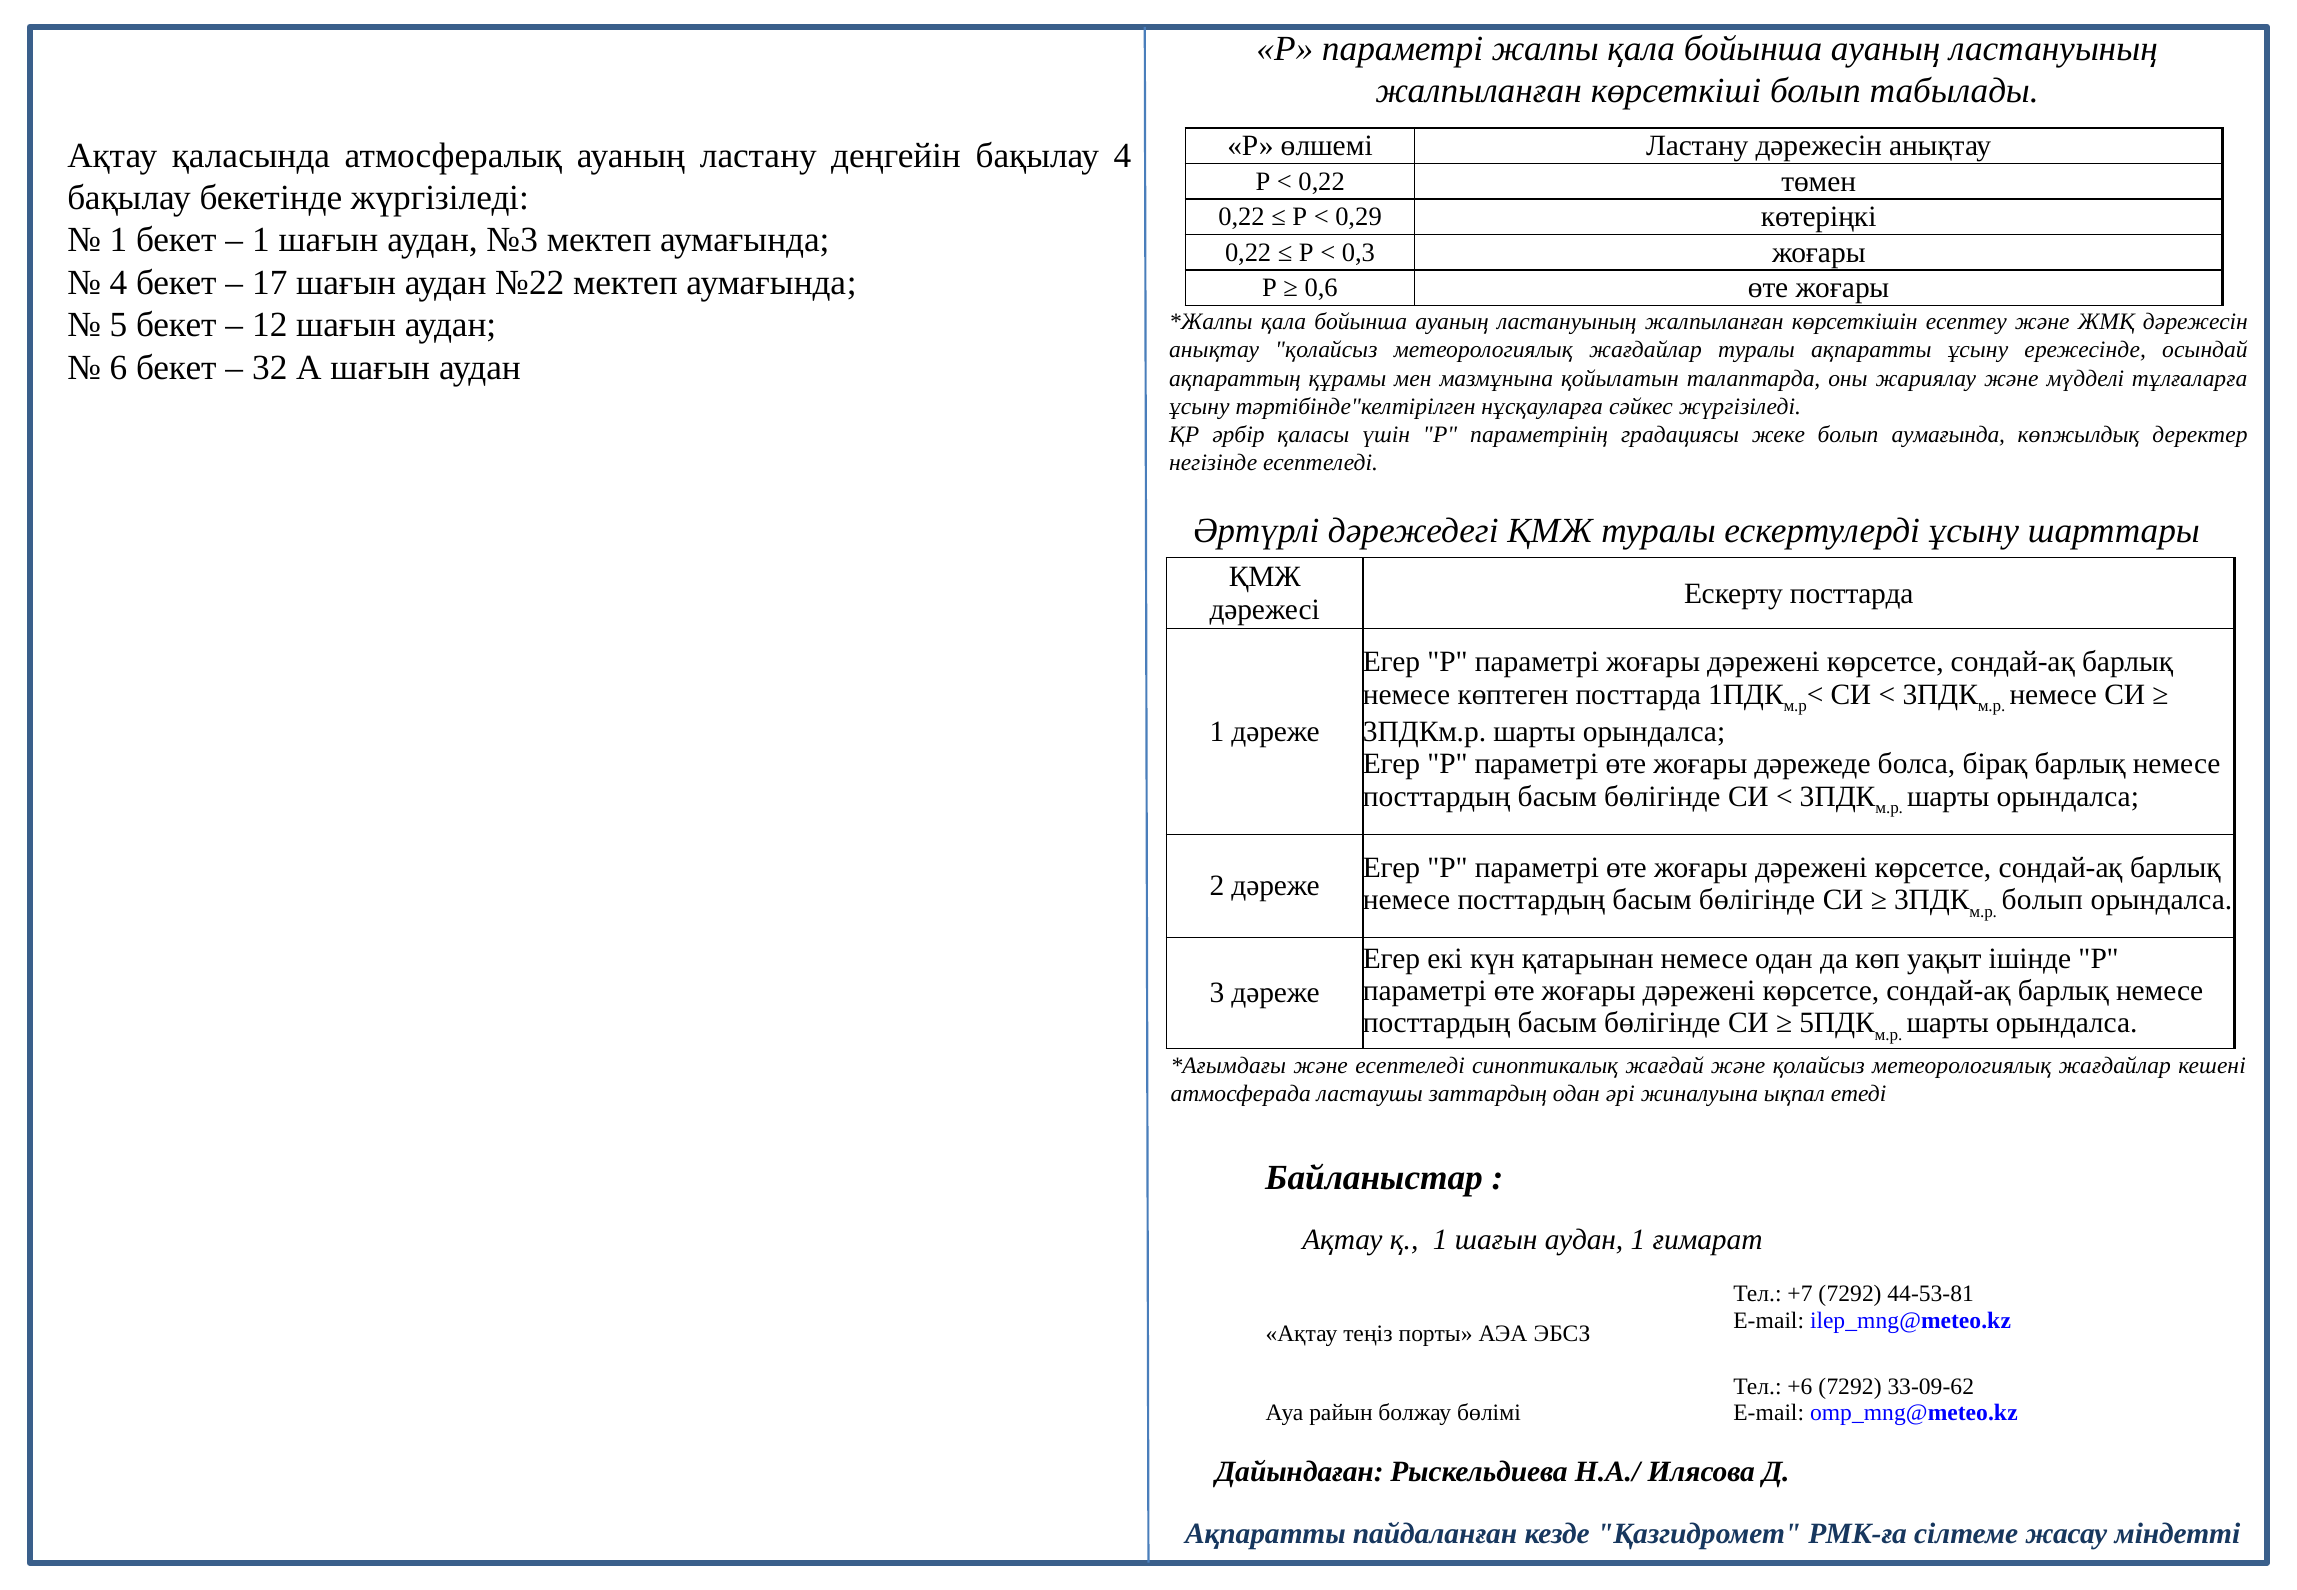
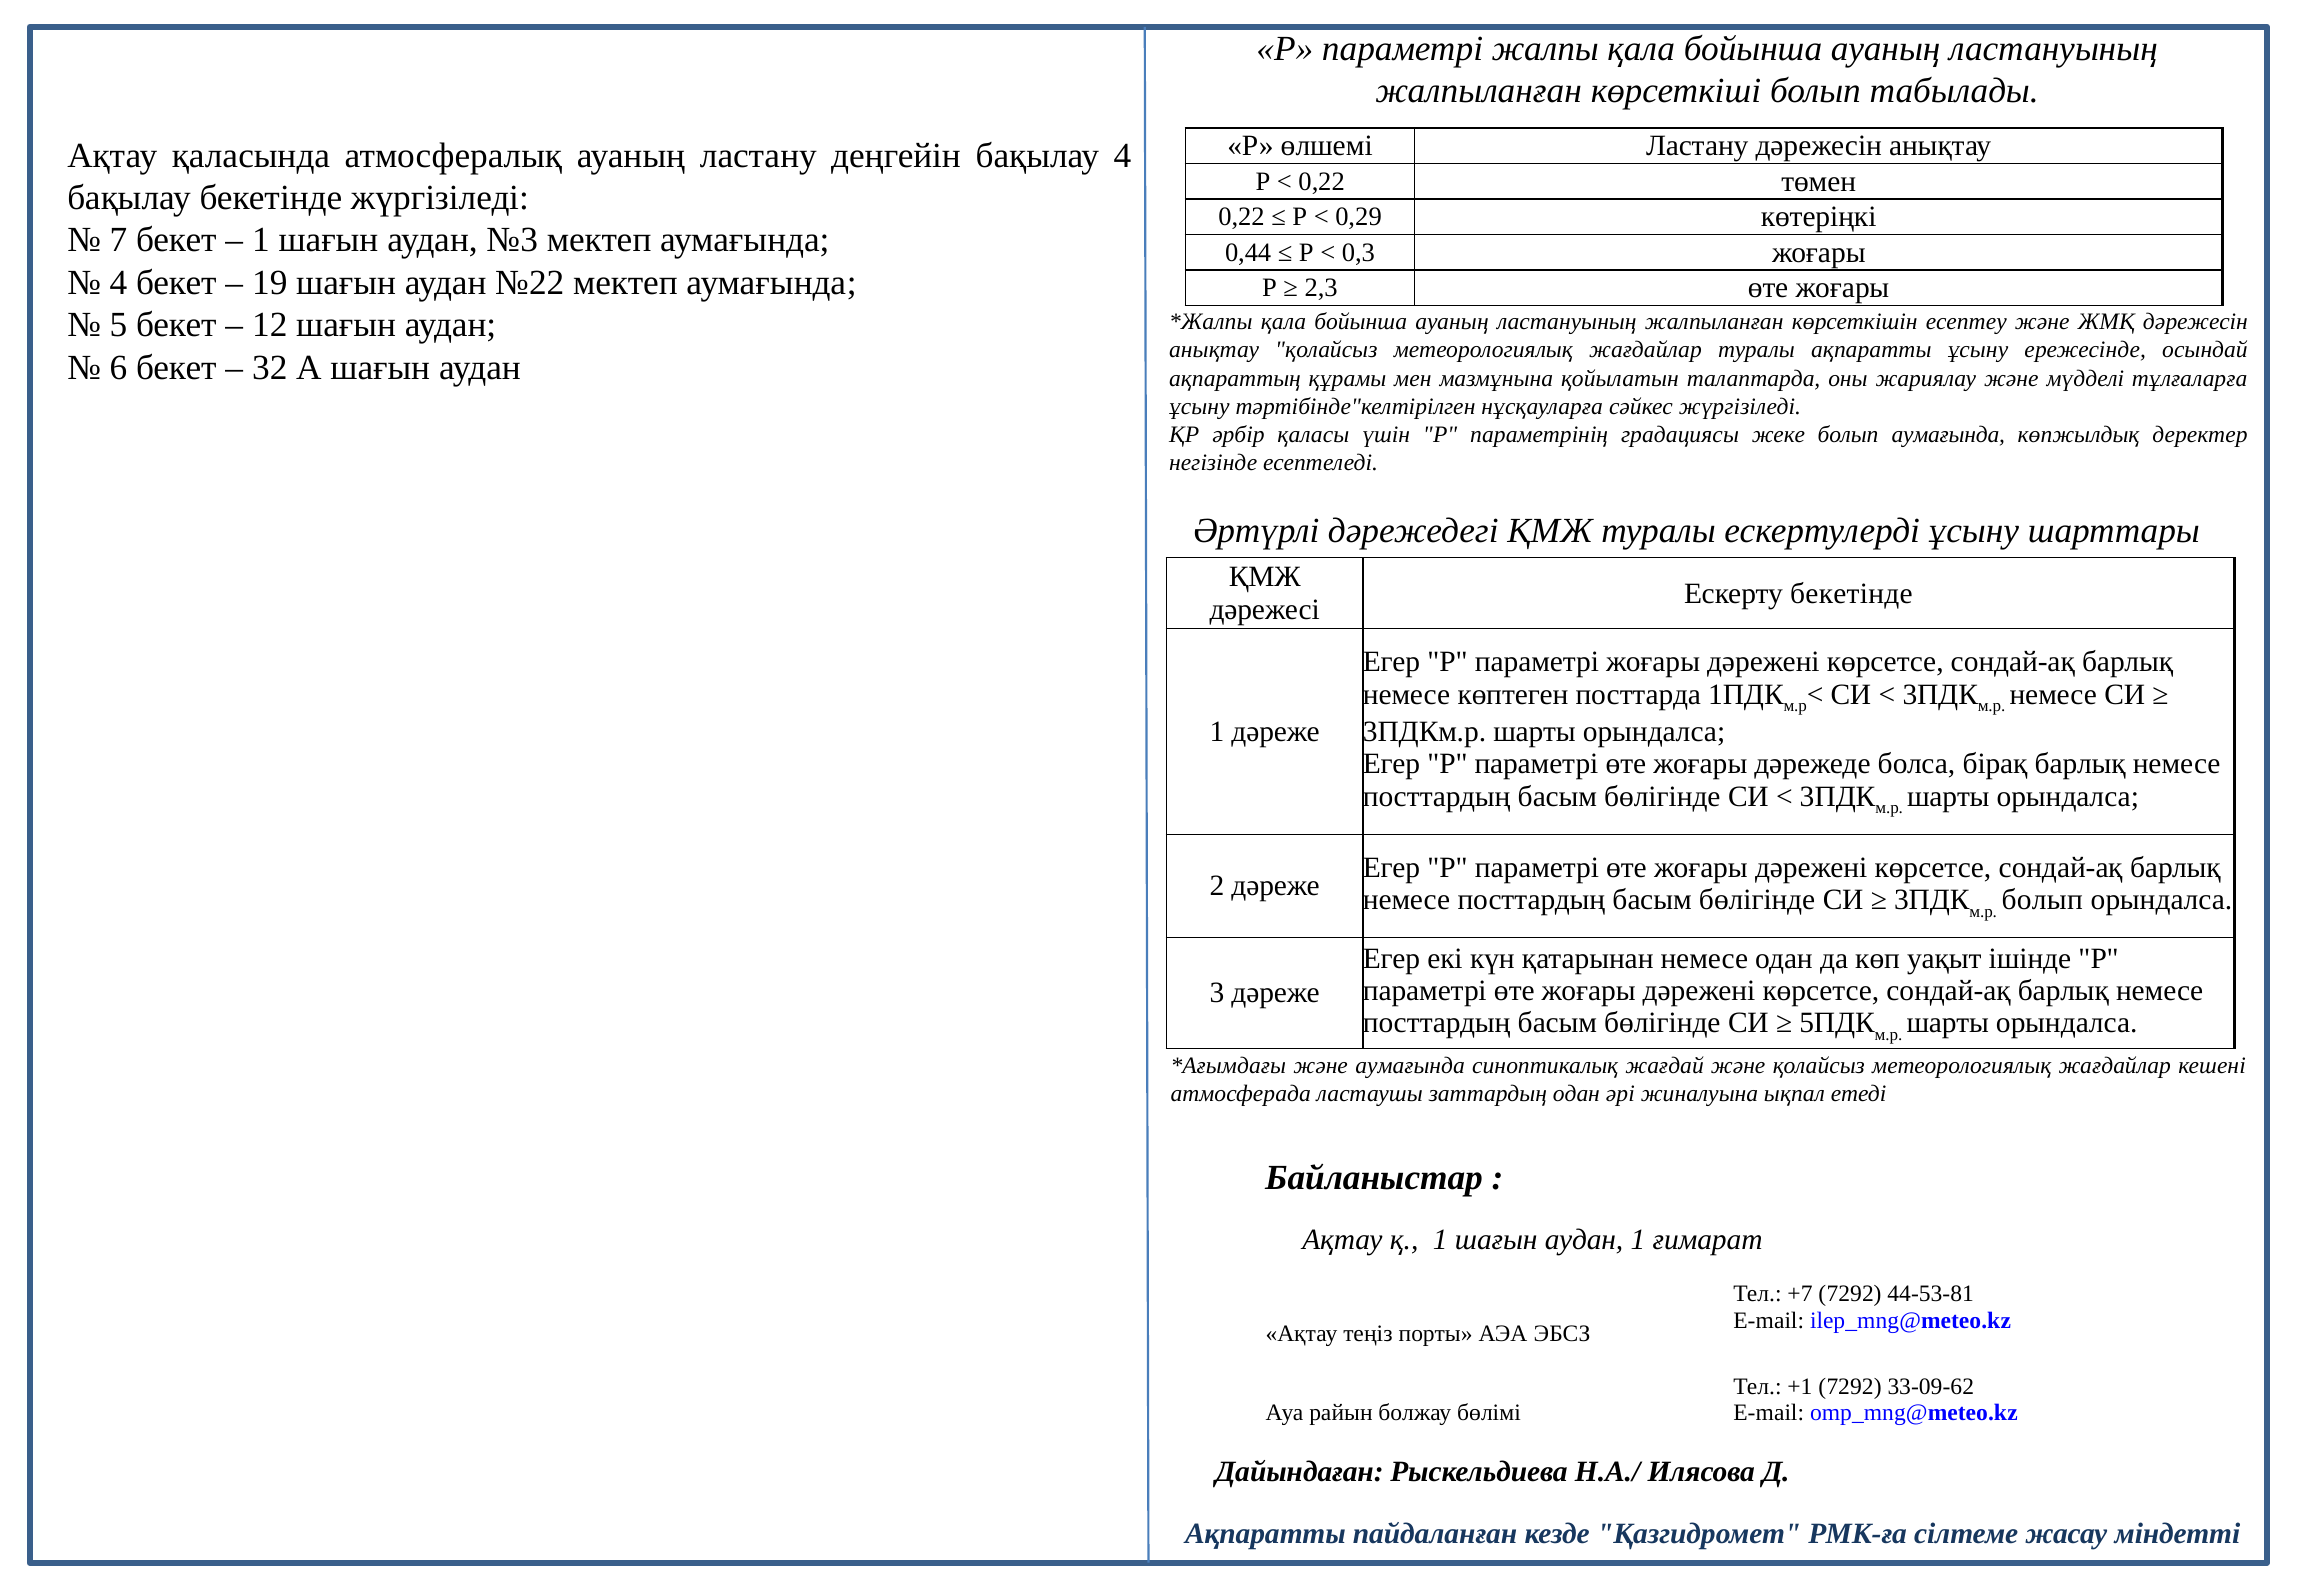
1 at (119, 240): 1 -> 7
0,22 at (1248, 253): 0,22 -> 0,44
17: 17 -> 19
0,6: 0,6 -> 2,3
Ескерту посттарда: посттарда -> бекетінде
және есептеледі: есептеледі -> аумағында
+6: +6 -> +1
